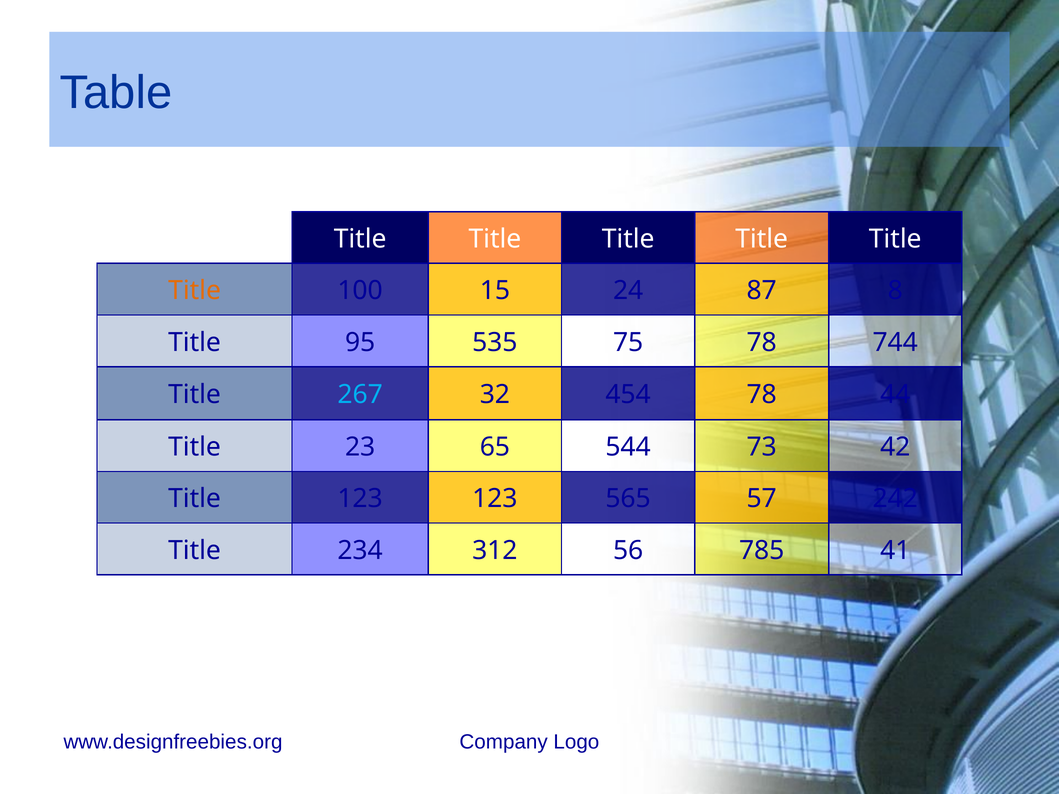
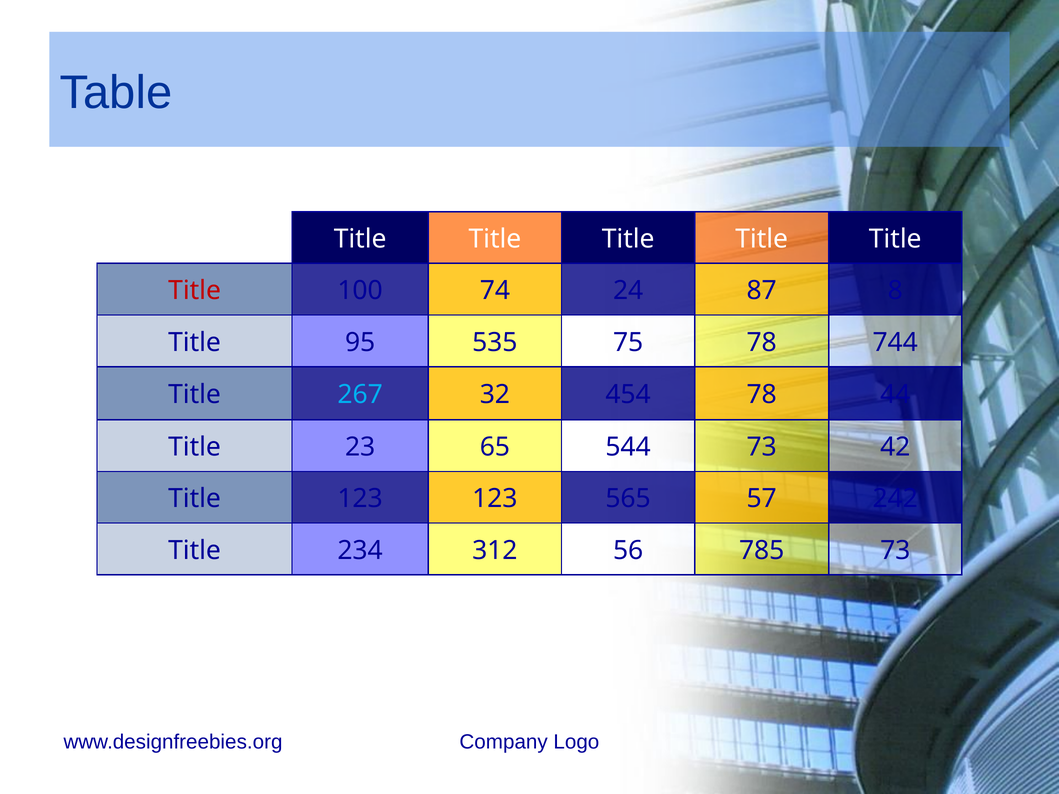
Title at (195, 291) colour: orange -> red
15: 15 -> 74
785 41: 41 -> 73
